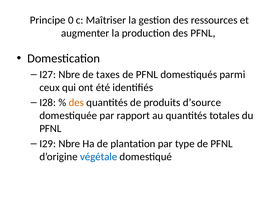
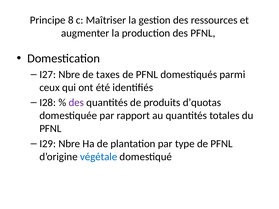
0: 0 -> 8
des at (76, 103) colour: orange -> purple
d’source: d’source -> d’quotas
